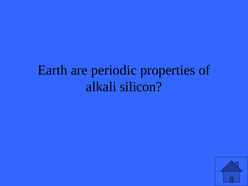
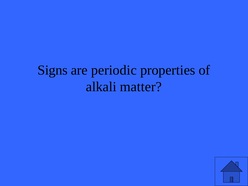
Earth: Earth -> Signs
silicon: silicon -> matter
